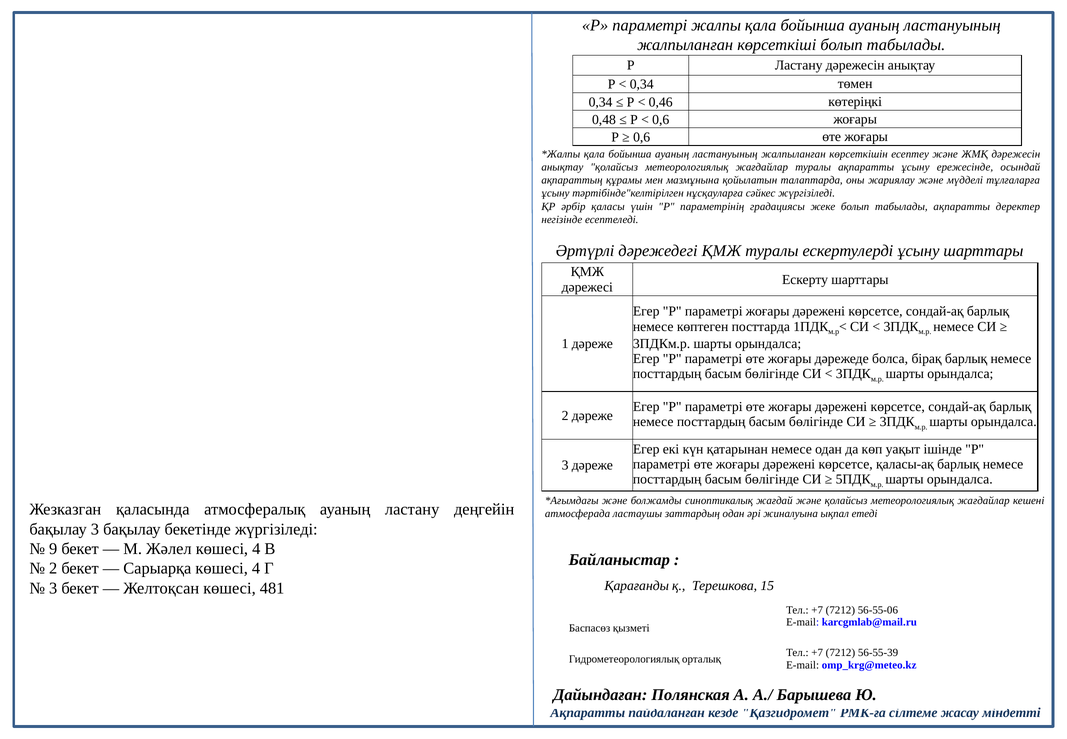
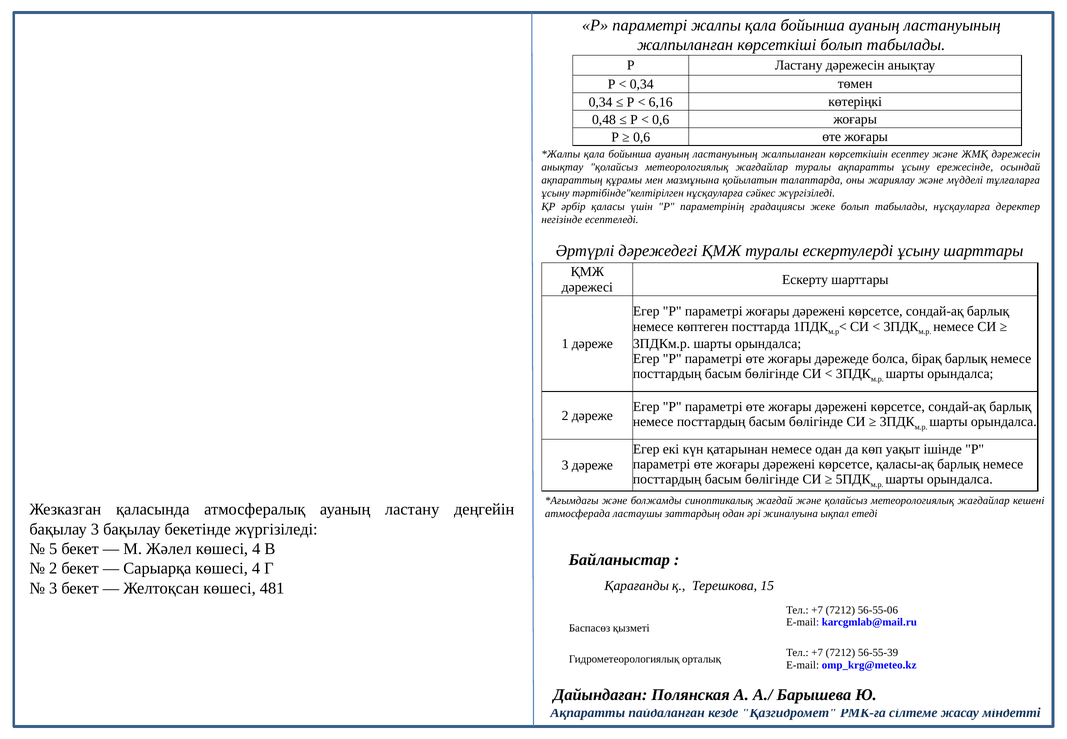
0,46: 0,46 -> 6,16
табылады ақпаратты: ақпаратты -> нұсқауларға
9: 9 -> 5
